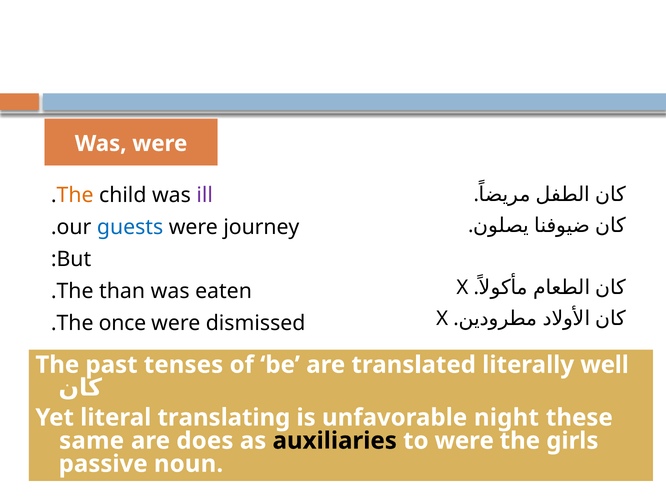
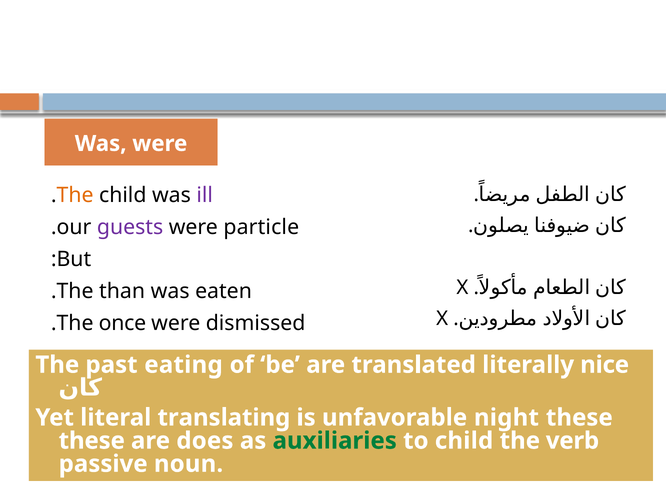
guests colour: blue -> purple
journey: journey -> particle
tenses: tenses -> eating
well: well -> nice
same at (92, 440): same -> these
auxiliaries colour: black -> green
to were: were -> child
girls: girls -> verb
